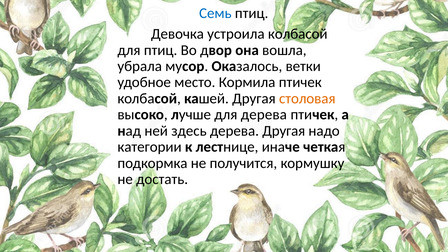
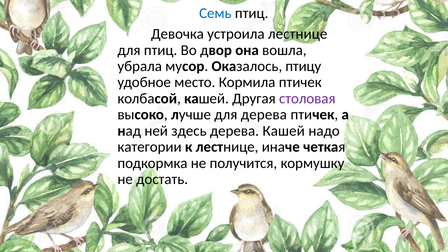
устроила колбасой: колбасой -> лестнице
ветки: ветки -> птицу
столовая colour: orange -> purple
дерева Другая: Другая -> Кашей
